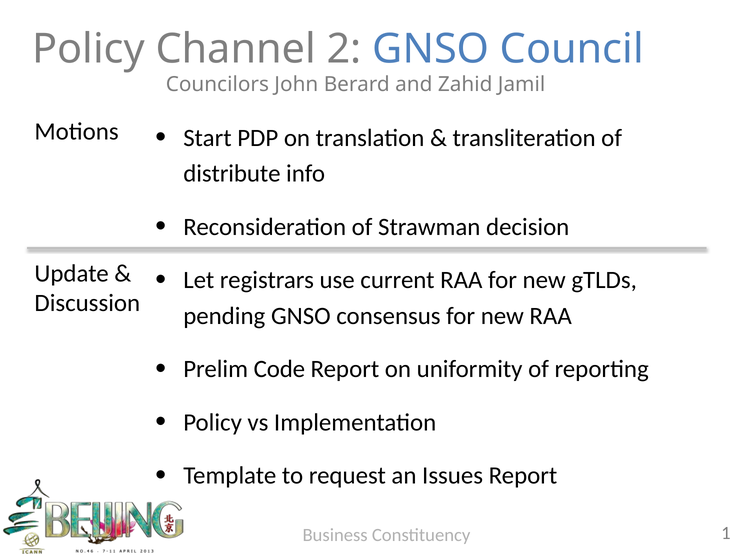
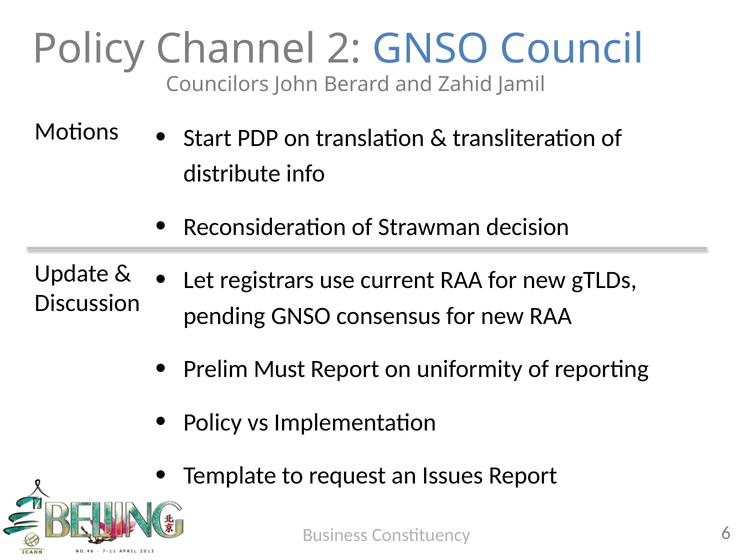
Code: Code -> Must
1: 1 -> 6
